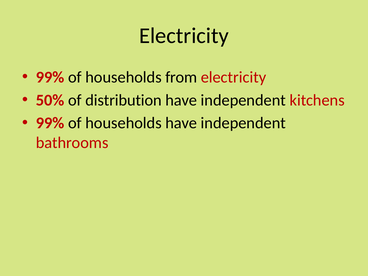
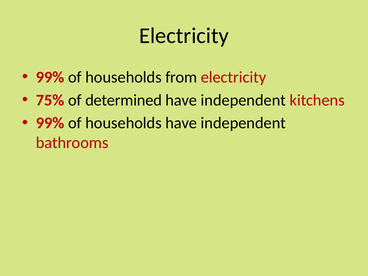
50%: 50% -> 75%
distribution: distribution -> determined
